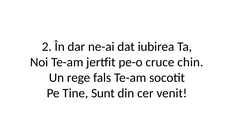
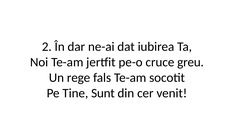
chin: chin -> greu
